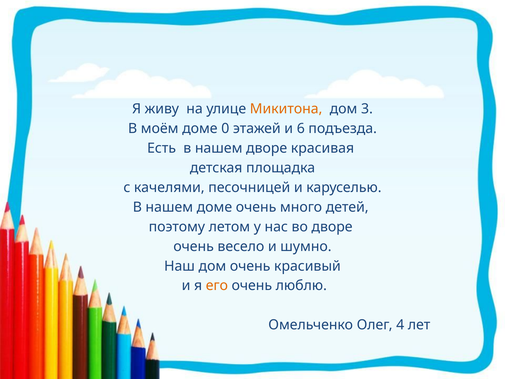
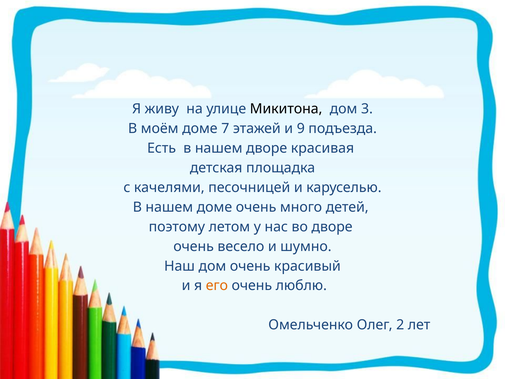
Микитона colour: orange -> black
0: 0 -> 7
6: 6 -> 9
4: 4 -> 2
